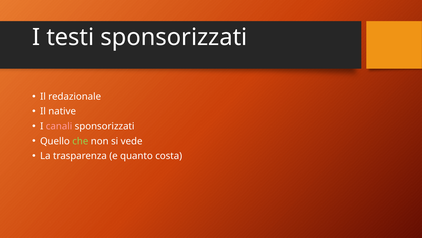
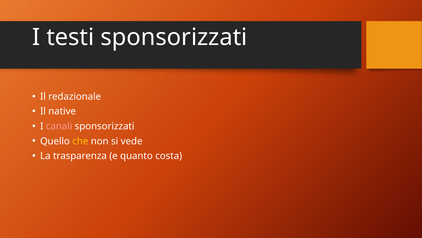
che colour: light green -> yellow
